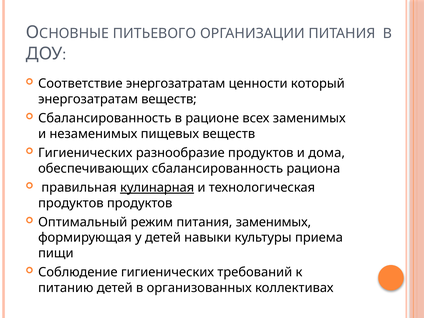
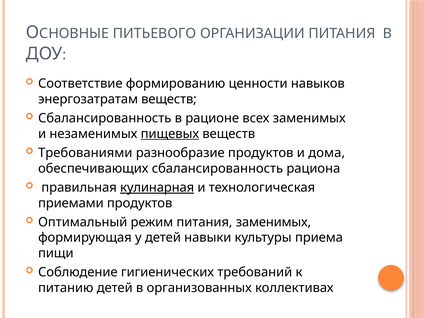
Соответствие энергозатратам: энергозатратам -> формированию
который: который -> навыков
пищевых underline: none -> present
Гигиенических at (85, 153): Гигиенических -> Требованиями
продуктов at (71, 203): продуктов -> приемами
